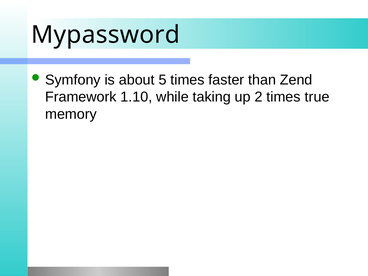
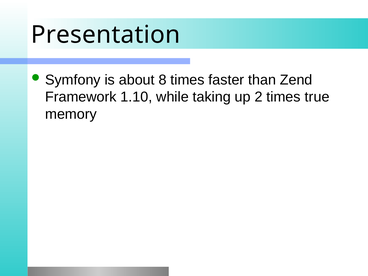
Mypassword: Mypassword -> Presentation
5: 5 -> 8
